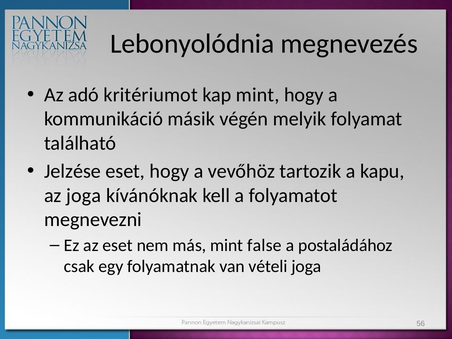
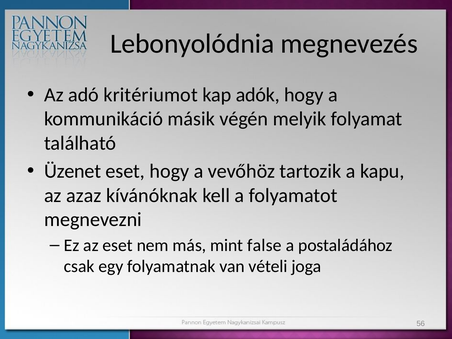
kap mint: mint -> adók
Jelzése: Jelzése -> Üzenet
az joga: joga -> azaz
